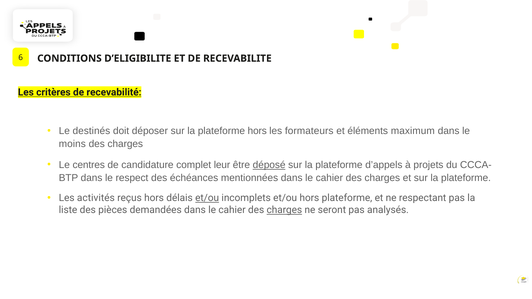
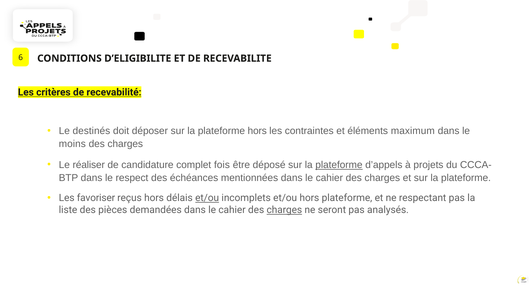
formateurs: formateurs -> contraintes
centres: centres -> réaliser
leur: leur -> fois
déposé underline: present -> none
plateforme at (339, 165) underline: none -> present
activités: activités -> favoriser
